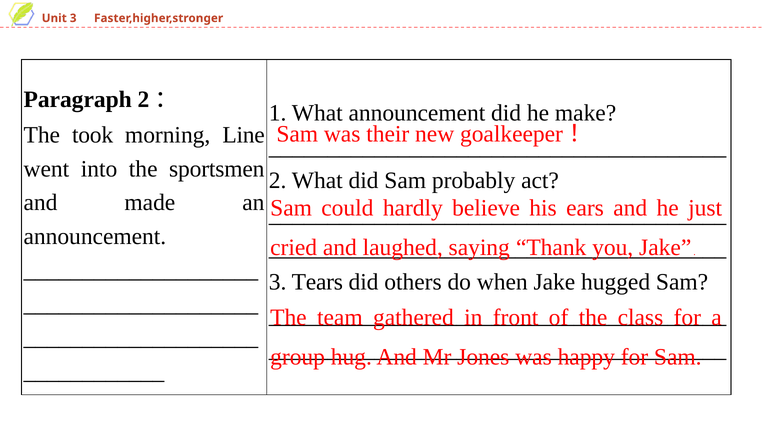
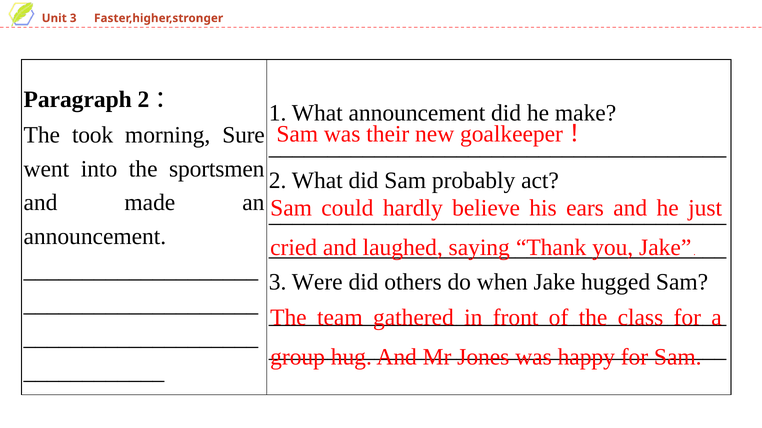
Line: Line -> Sure
Tears: Tears -> Were
